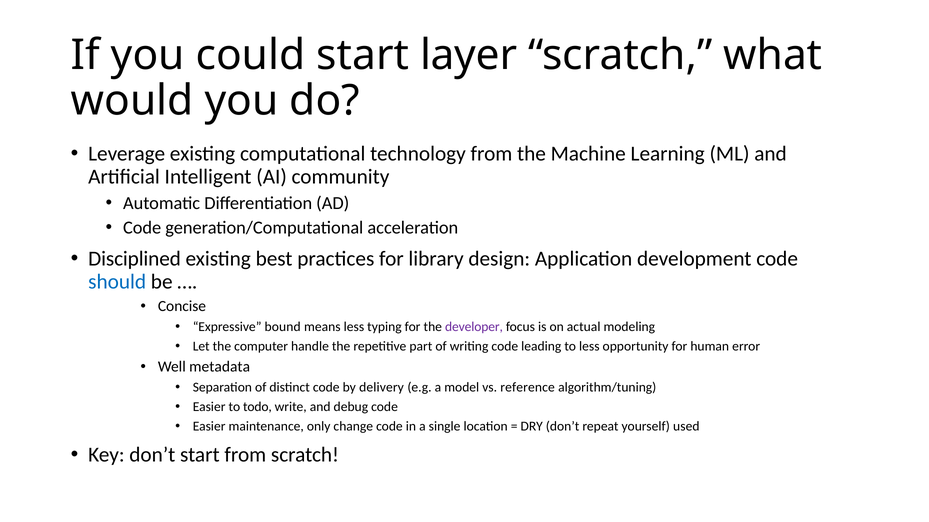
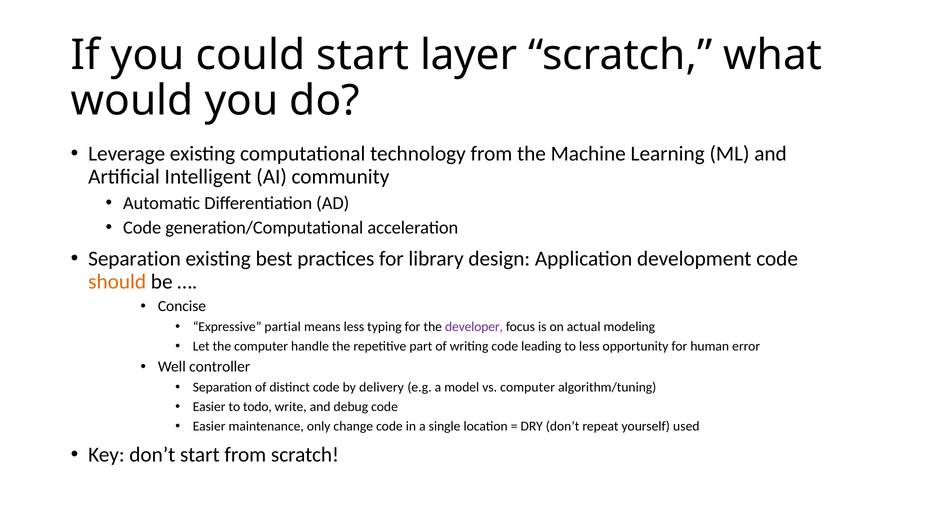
Disciplined at (135, 259): Disciplined -> Separation
should colour: blue -> orange
bound: bound -> partial
metadata: metadata -> controller
vs reference: reference -> computer
